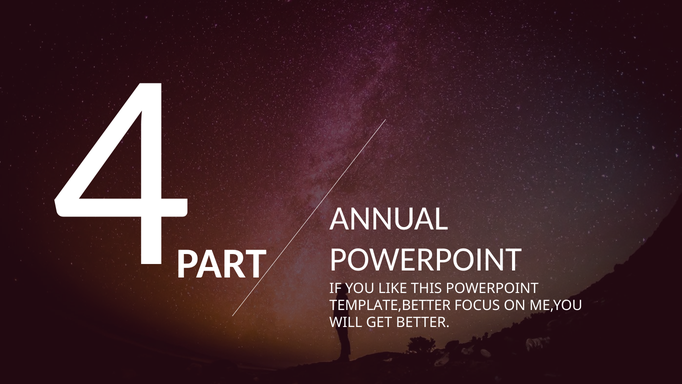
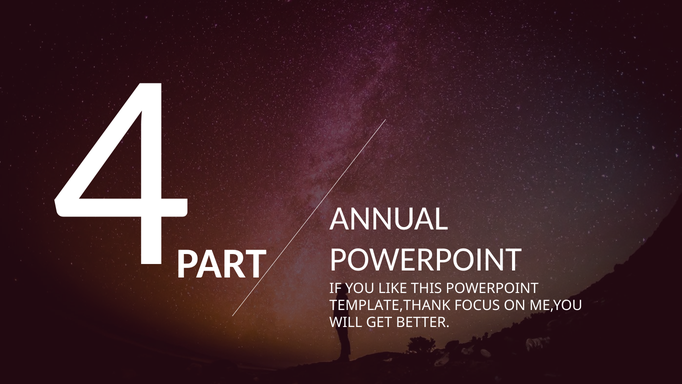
TEMPLATE,BETTER: TEMPLATE,BETTER -> TEMPLATE,THANK
